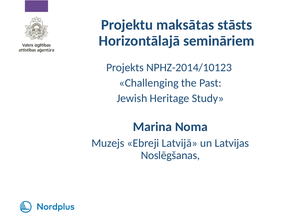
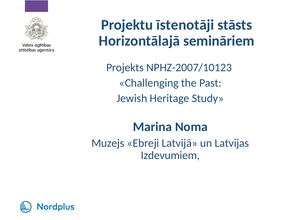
maksātas: maksātas -> īstenotāji
NPHZ-2014/10123: NPHZ-2014/10123 -> NPHZ-2007/10123
Noslēgšanas: Noslēgšanas -> Izdevumiem
